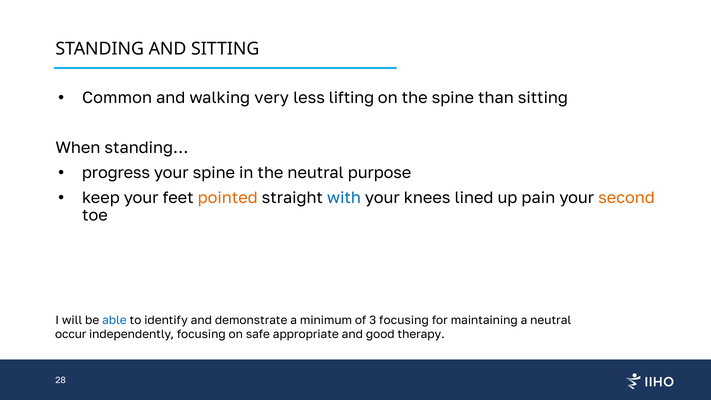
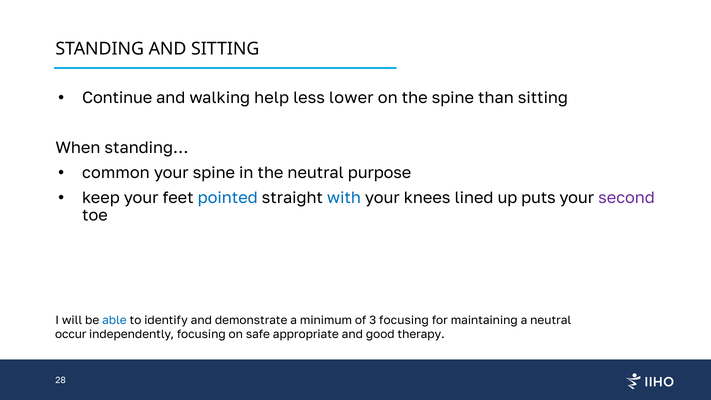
Common: Common -> Continue
very: very -> help
lifting: lifting -> lower
progress: progress -> common
pointed colour: orange -> blue
pain: pain -> puts
second colour: orange -> purple
